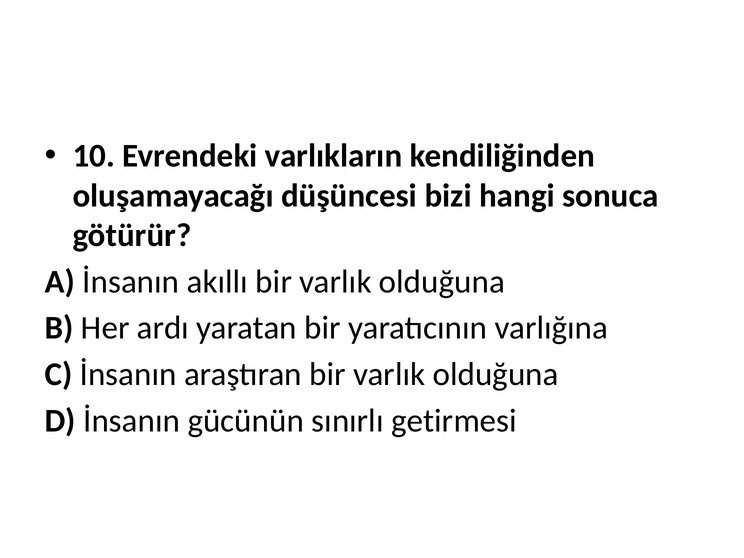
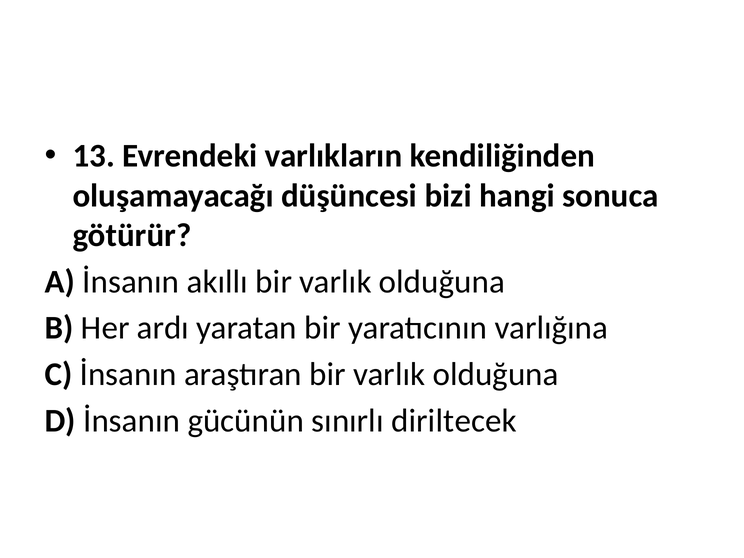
10: 10 -> 13
getirmesi: getirmesi -> diriltecek
